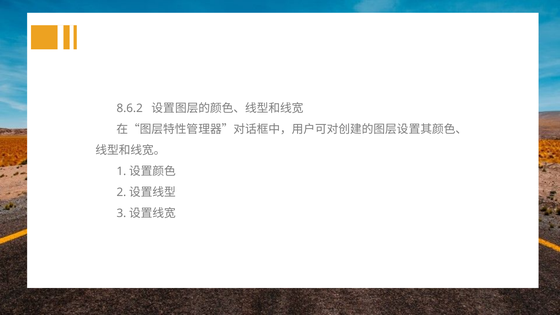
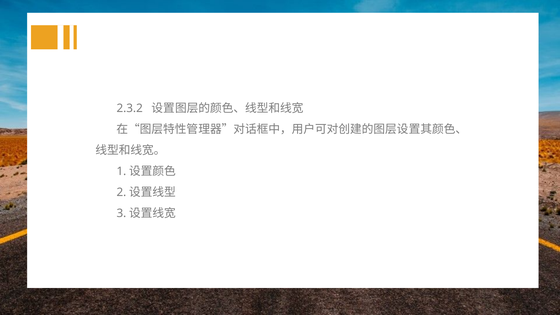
8.6.2: 8.6.2 -> 2.3.2
